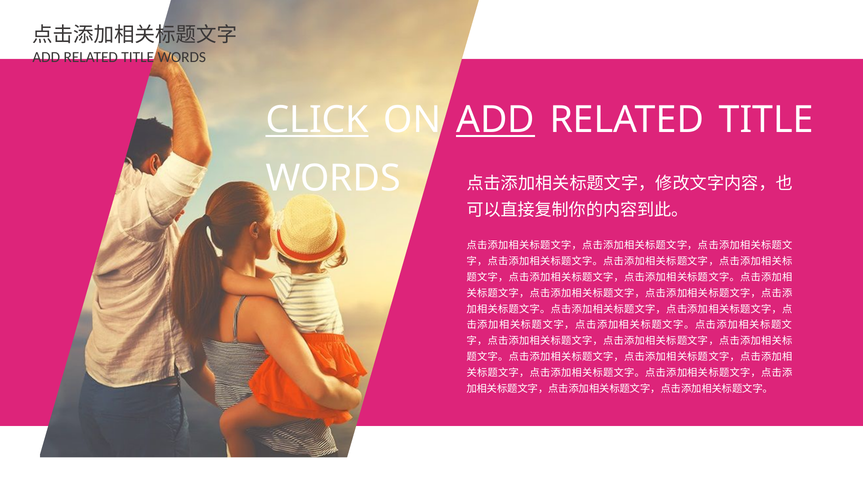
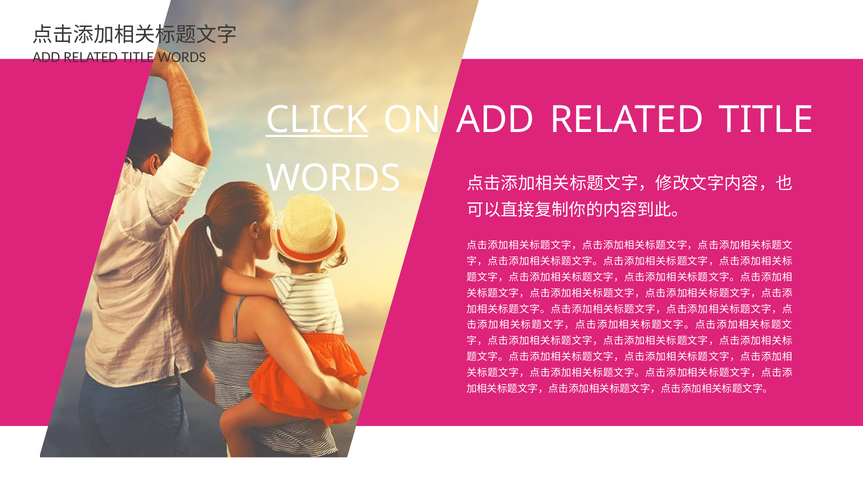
ADD at (495, 120) underline: present -> none
